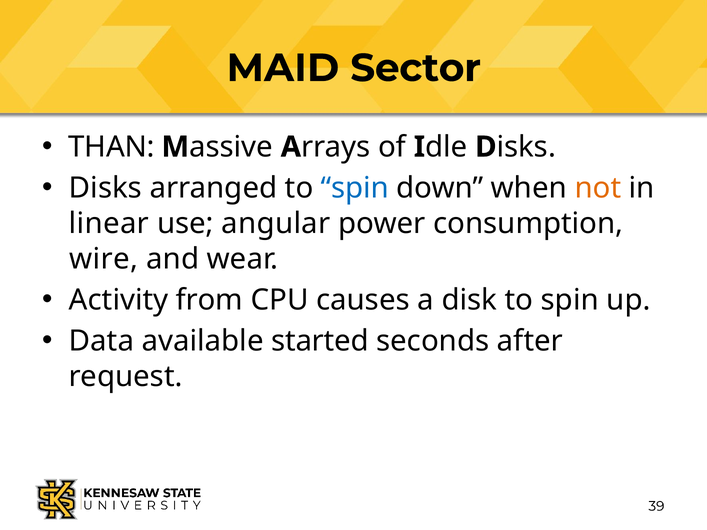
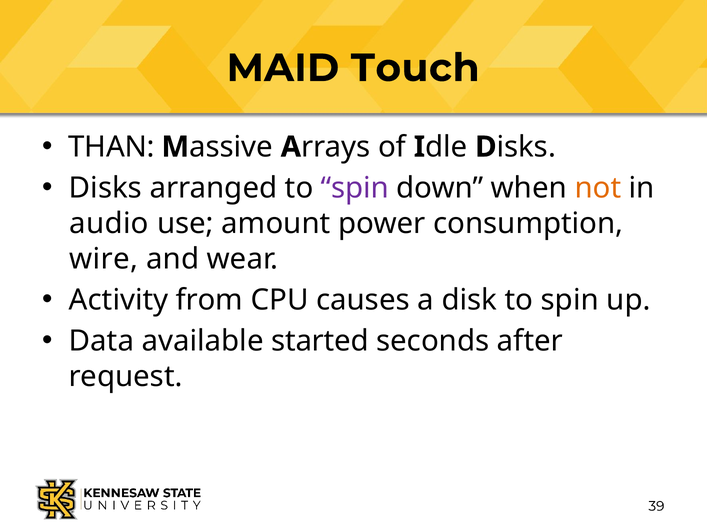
Sector: Sector -> Touch
spin at (355, 188) colour: blue -> purple
linear: linear -> audio
angular: angular -> amount
